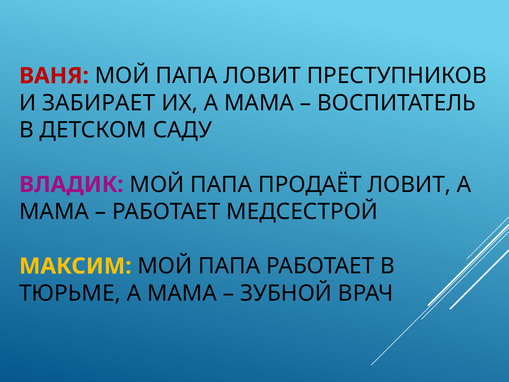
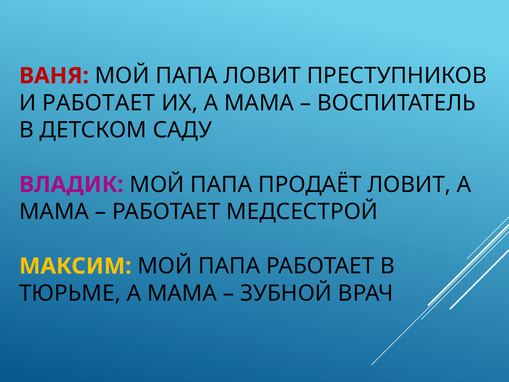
И ЗАБИРАЕТ: ЗАБИРАЕТ -> РАБОТАЕТ
